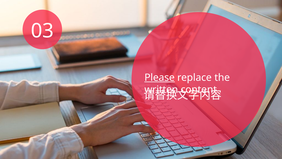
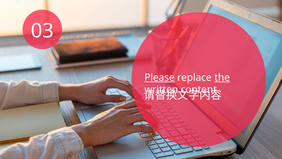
the underline: none -> present
